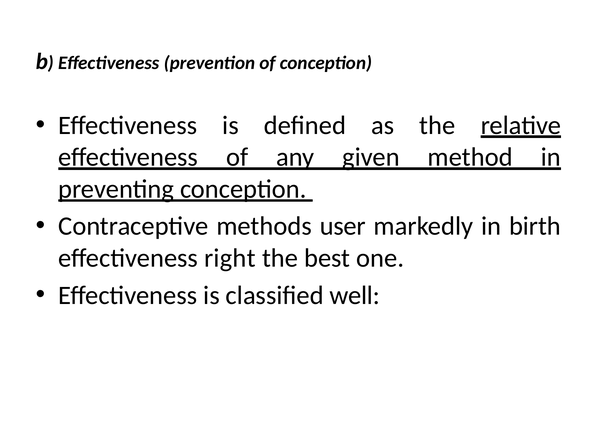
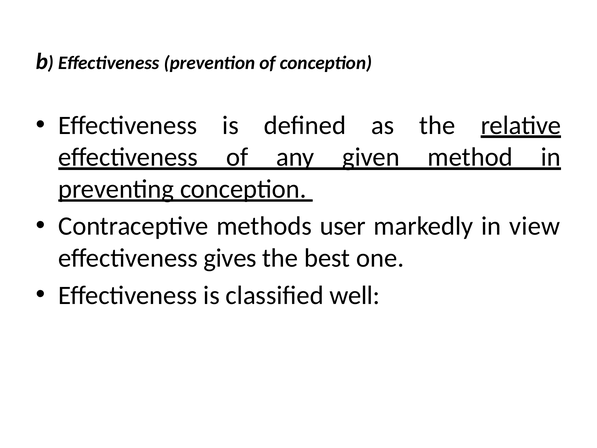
birth: birth -> view
right: right -> gives
